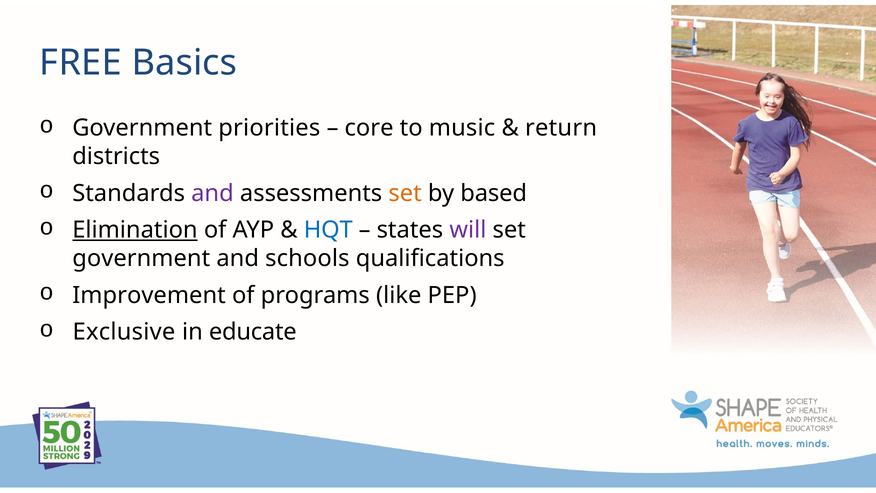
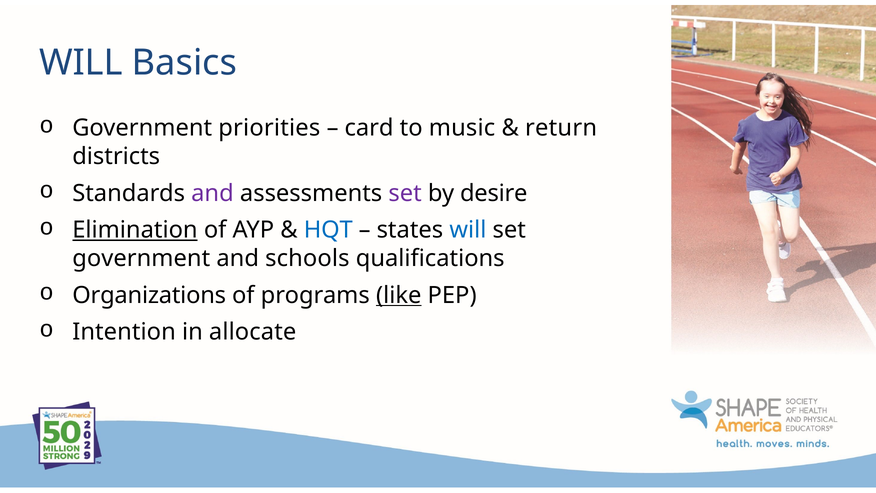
FREE at (81, 63): FREE -> WILL
core: core -> card
set at (405, 193) colour: orange -> purple
based: based -> desire
will at (468, 230) colour: purple -> blue
Improvement: Improvement -> Organizations
like underline: none -> present
Exclusive: Exclusive -> Intention
educate: educate -> allocate
